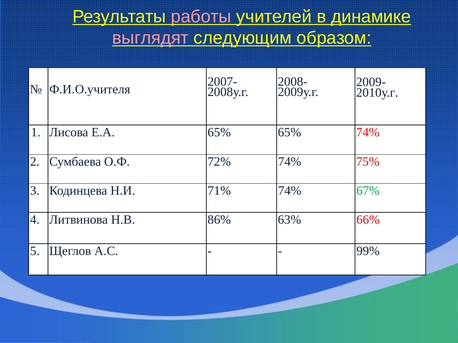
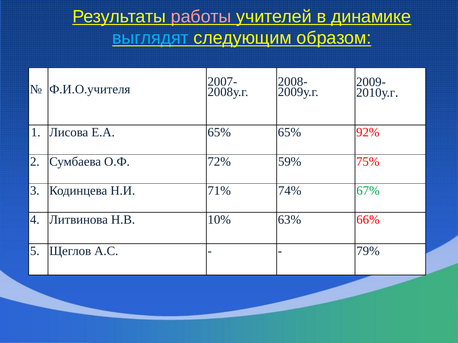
выглядят colour: pink -> light blue
65% 74%: 74% -> 92%
72% 74%: 74% -> 59%
86%: 86% -> 10%
99%: 99% -> 79%
